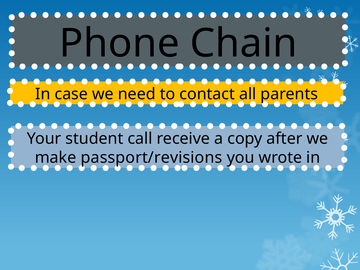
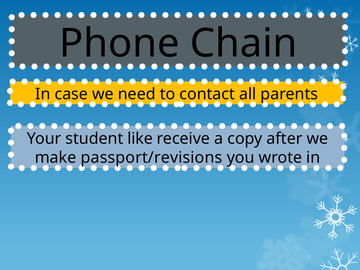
call: call -> like
